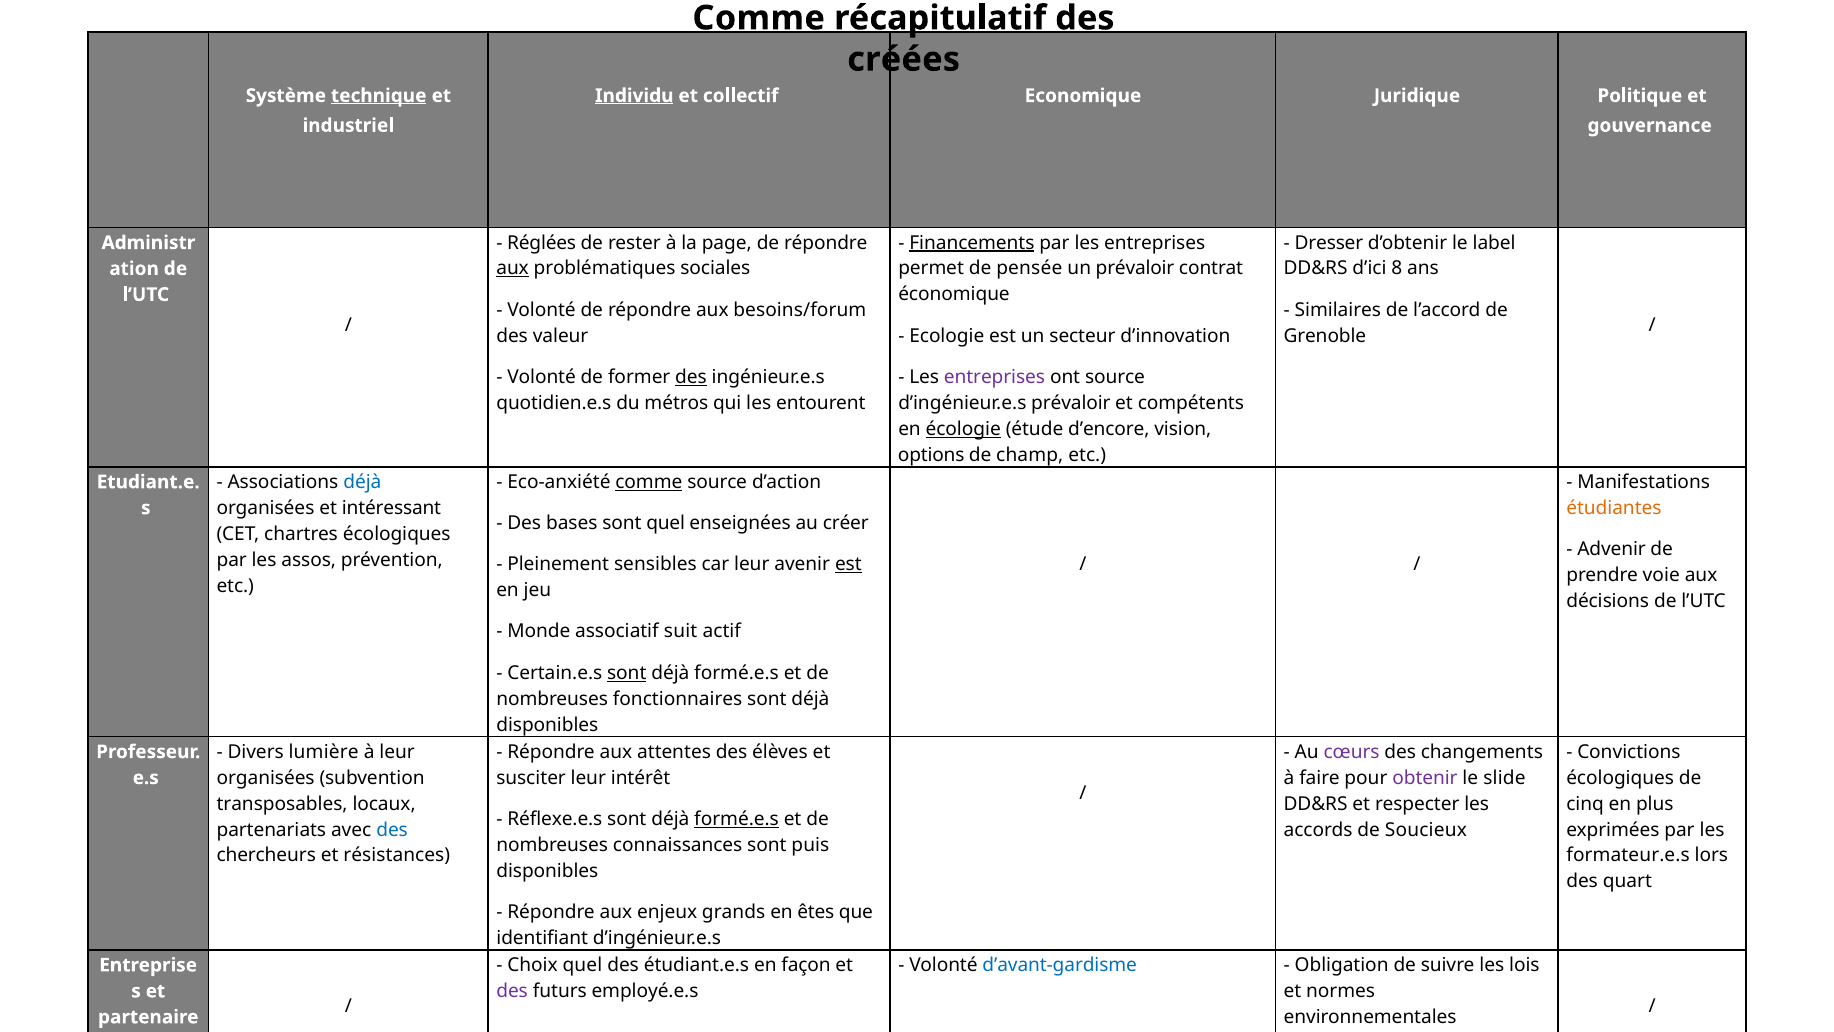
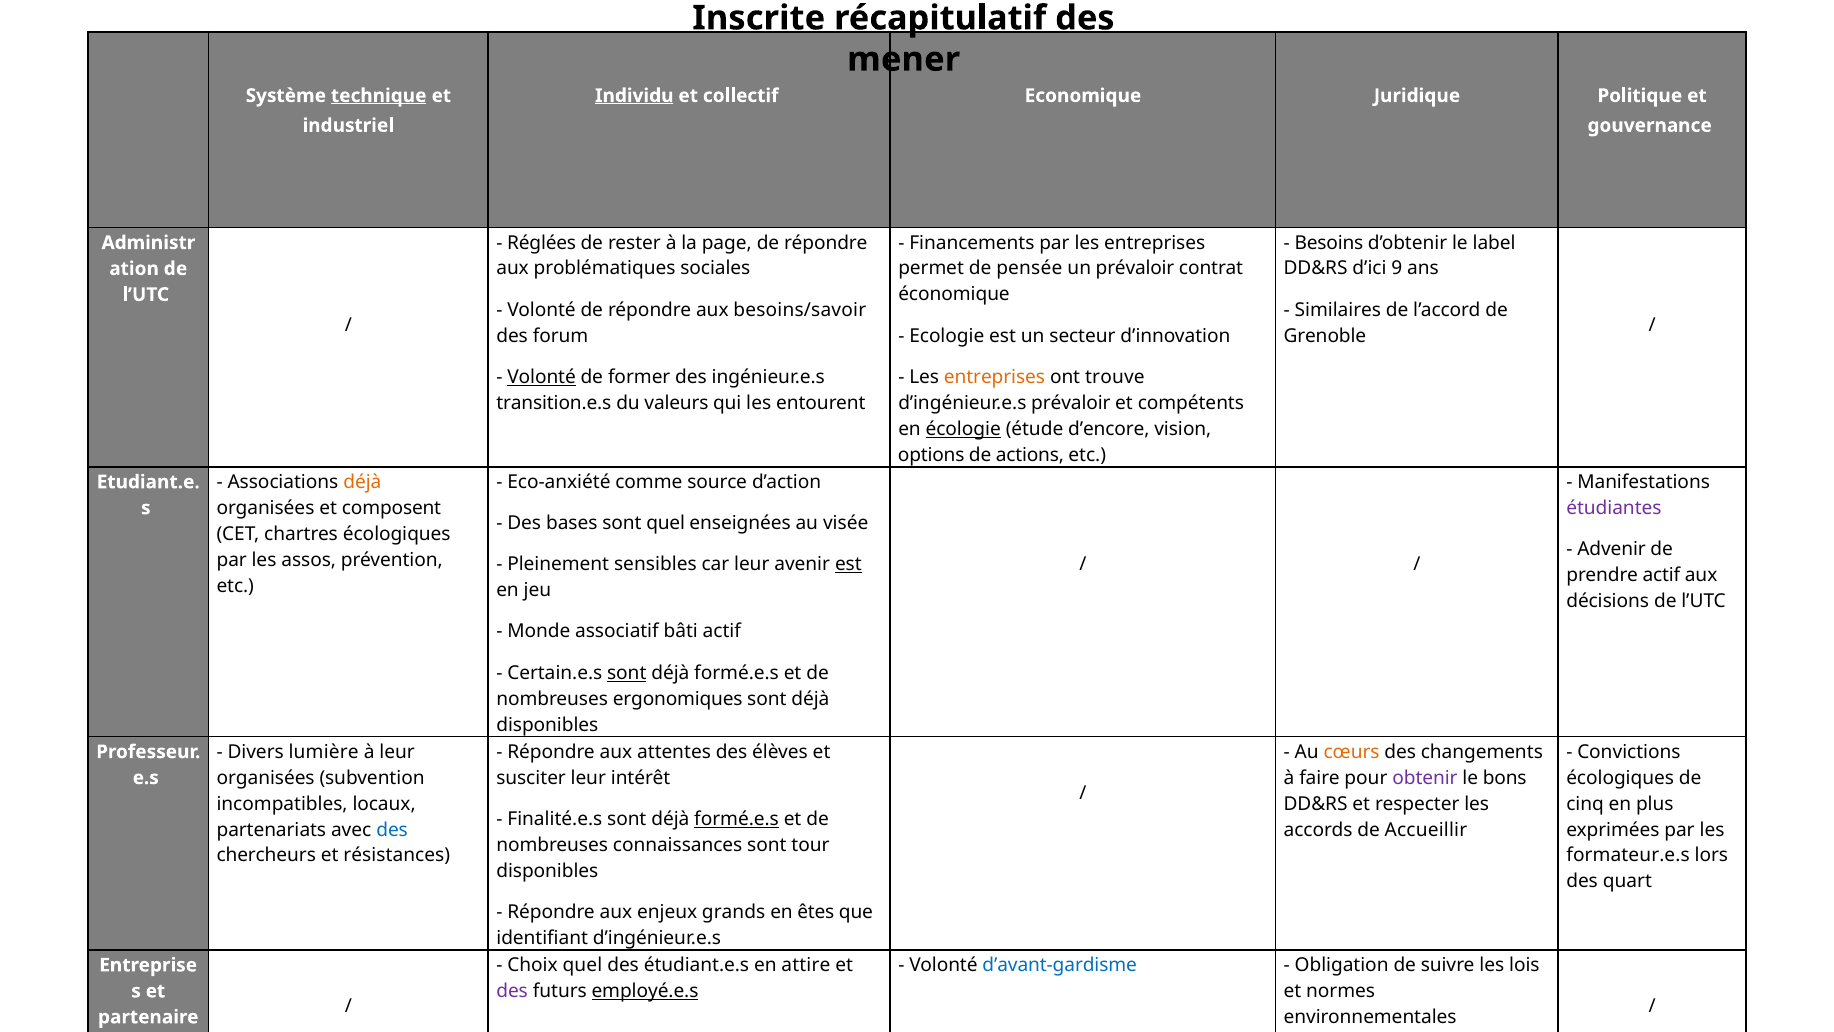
Comme at (759, 18): Comme -> Inscrite
créées: créées -> mener
Financements underline: present -> none
Dresser: Dresser -> Besoins
aux at (513, 269) underline: present -> none
8: 8 -> 9
besoins/forum: besoins/forum -> besoins/savoir
valeur: valeur -> forum
Volonté at (542, 377) underline: none -> present
des at (691, 377) underline: present -> none
entreprises at (994, 377) colour: purple -> orange
ont source: source -> trouve
quotidien.e.s: quotidien.e.s -> transition.e.s
métros: métros -> valeurs
champ: champ -> actions
déjà at (362, 482) colour: blue -> orange
comme at (649, 482) underline: present -> none
intéressant: intéressant -> composent
étudiantes colour: orange -> purple
créer: créer -> visée
prendre voie: voie -> actif
suit: suit -> bâti
fonctionnaires: fonctionnaires -> ergonomiques
cœurs colour: purple -> orange
slide: slide -> bons
transposables: transposables -> incompatibles
Réflexe.e.s: Réflexe.e.s -> Finalité.e.s
Soucieux: Soucieux -> Accueillir
puis: puis -> tour
façon: façon -> attire
employé.e.s underline: none -> present
